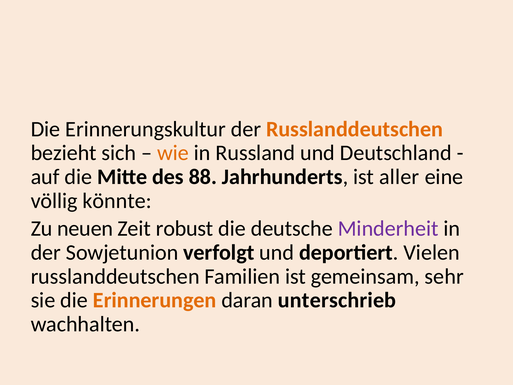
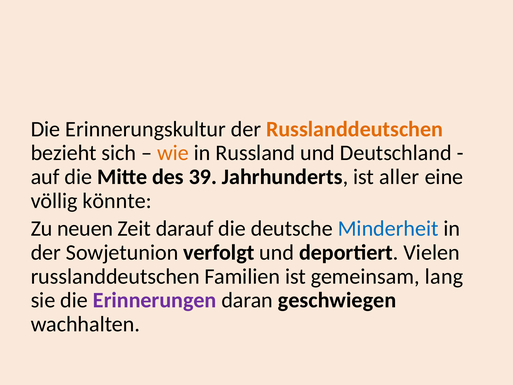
88: 88 -> 39
robust: robust -> darauf
Minderheit colour: purple -> blue
sehr: sehr -> lang
Erinnerungen colour: orange -> purple
unterschrieb: unterschrieb -> geschwiegen
